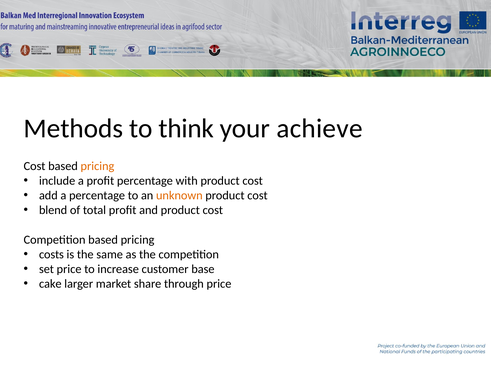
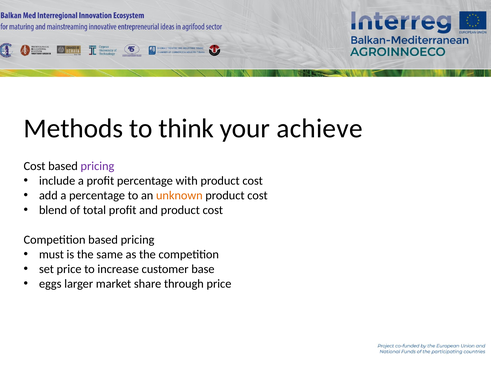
pricing at (97, 166) colour: orange -> purple
costs: costs -> must
cake: cake -> eggs
